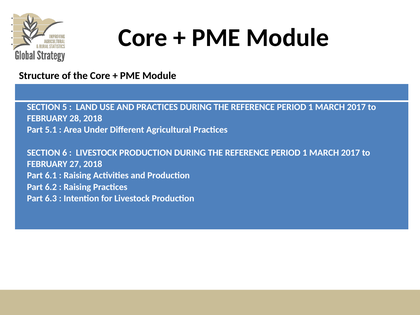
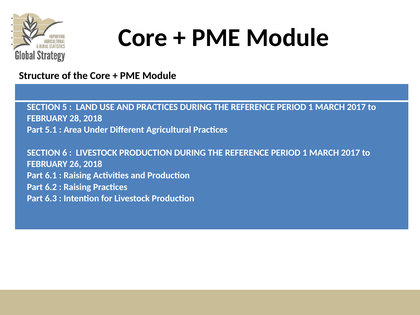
27: 27 -> 26
